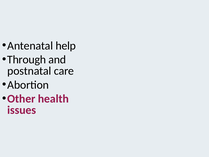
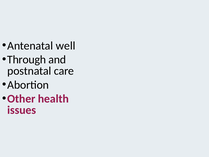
help: help -> well
